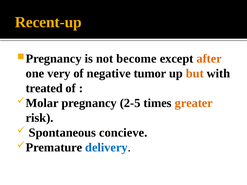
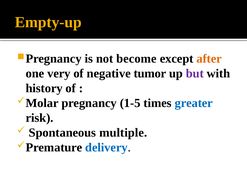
Recent-up: Recent-up -> Empty-up
but colour: orange -> purple
treated: treated -> history
2-5: 2-5 -> 1-5
greater colour: orange -> blue
concieve: concieve -> multiple
